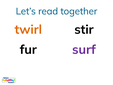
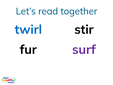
twirl colour: orange -> blue
